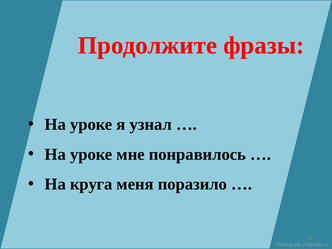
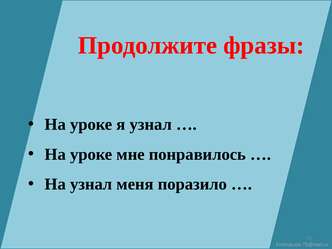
На круга: круга -> узнал
